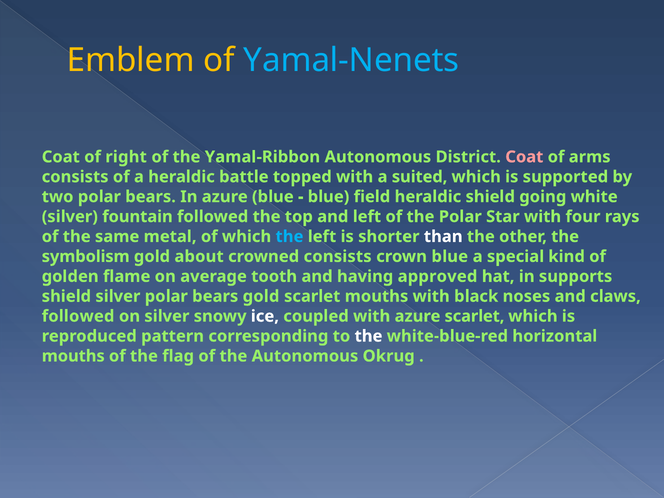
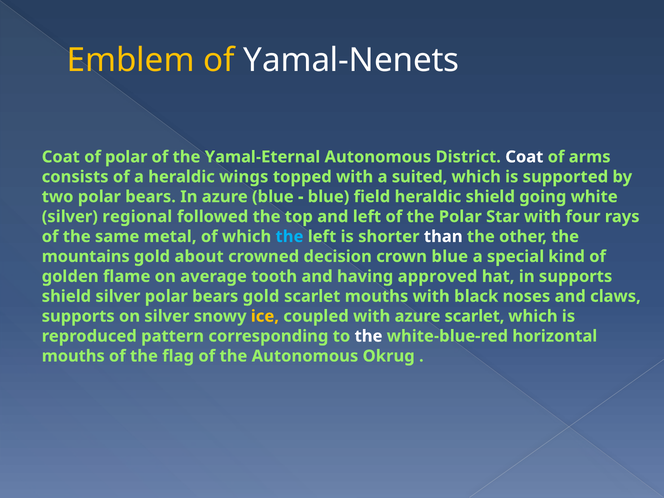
Yamal-Nenets colour: light blue -> white
of right: right -> polar
Yamal-Ribbon: Yamal-Ribbon -> Yamal-Eternal
Coat at (524, 157) colour: pink -> white
battle: battle -> wings
fountain: fountain -> regional
symbolism: symbolism -> mountains
crowned consists: consists -> decision
followed at (78, 316): followed -> supports
ice colour: white -> yellow
